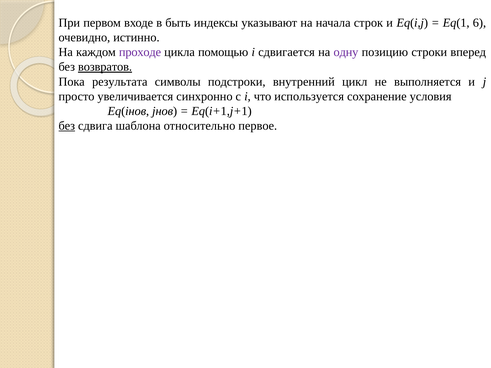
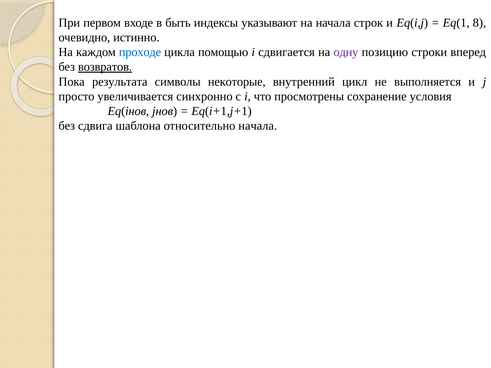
6: 6 -> 8
проходе colour: purple -> blue
подстроки: подстроки -> некоторые
используется: используется -> просмотрены
без at (67, 126) underline: present -> none
относительно первое: первое -> начала
